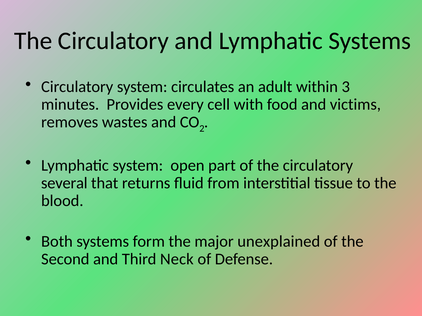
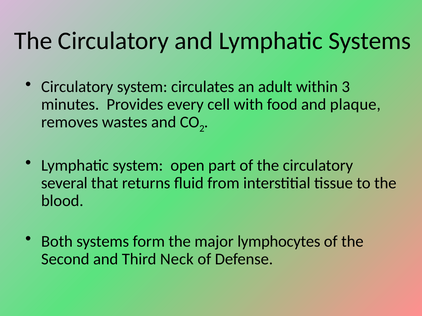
victims: victims -> plaque
unexplained: unexplained -> lymphocytes
